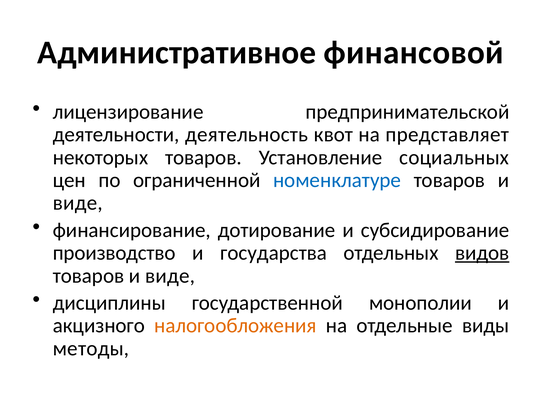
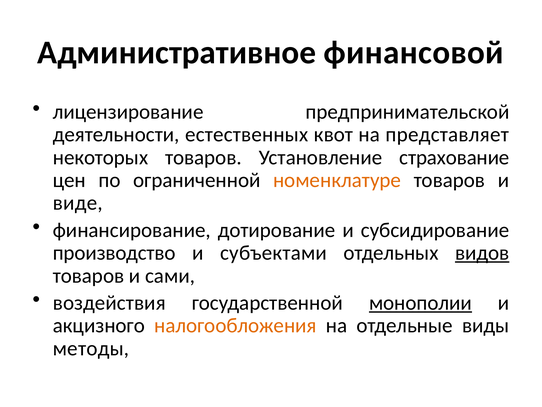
деятельность: деятельность -> естественных
социальных: социальных -> страхование
номенклатуре colour: blue -> orange
государства: государства -> субъектами
виде at (170, 275): виде -> сами
дисциплины: дисциплины -> воздействия
монополии underline: none -> present
